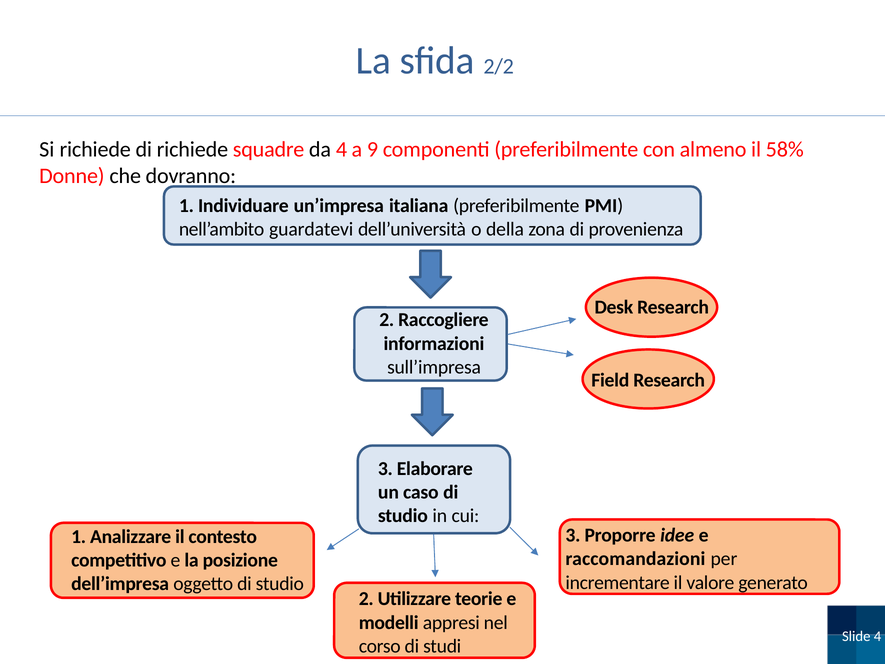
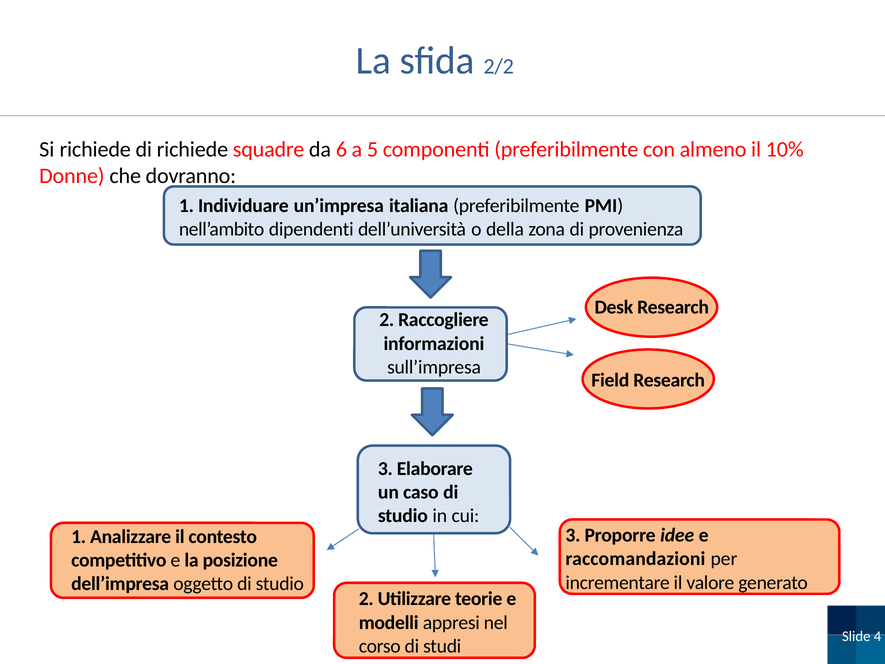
da 4: 4 -> 6
9: 9 -> 5
58%: 58% -> 10%
guardatevi: guardatevi -> dipendenti
